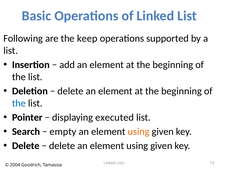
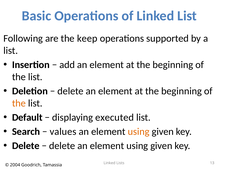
the at (19, 103) colour: blue -> orange
Pointer: Pointer -> Default
empty: empty -> values
